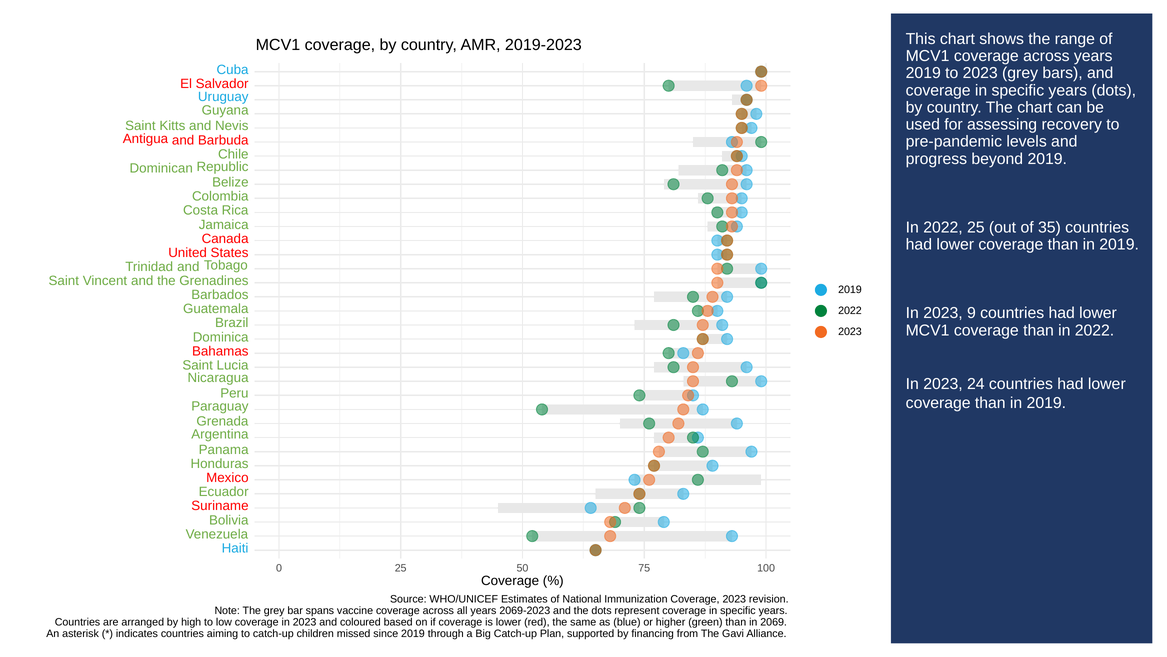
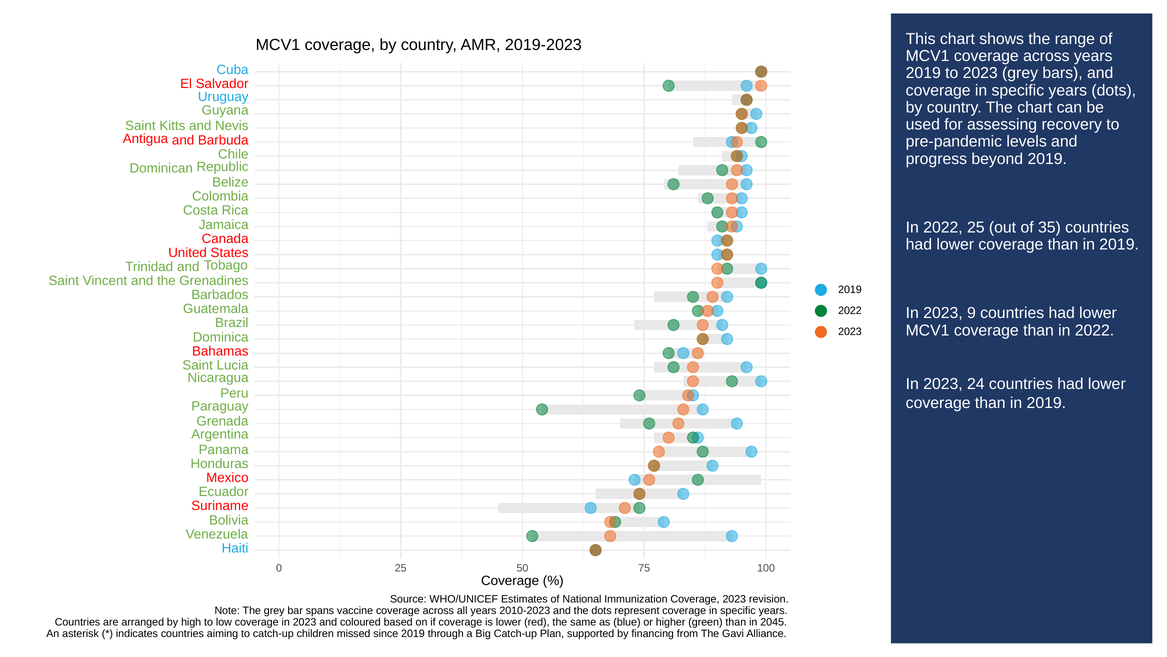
2069-2023: 2069-2023 -> 2010-2023
2069: 2069 -> 2045
